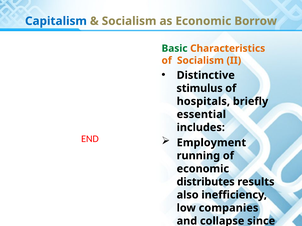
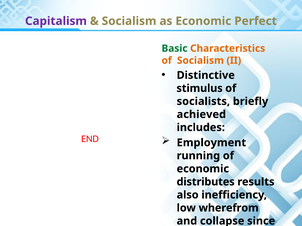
Capitalism colour: blue -> purple
Borrow: Borrow -> Perfect
hospitals: hospitals -> socialists
essential: essential -> achieved
companies: companies -> wherefrom
